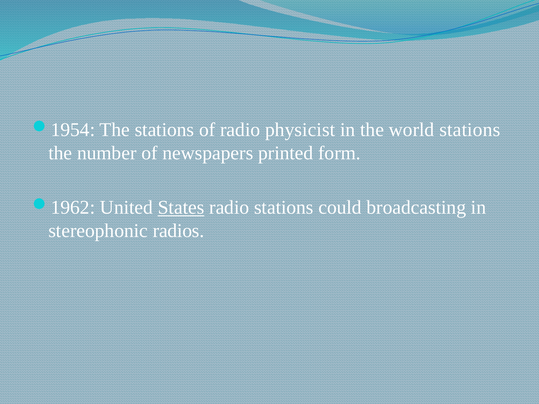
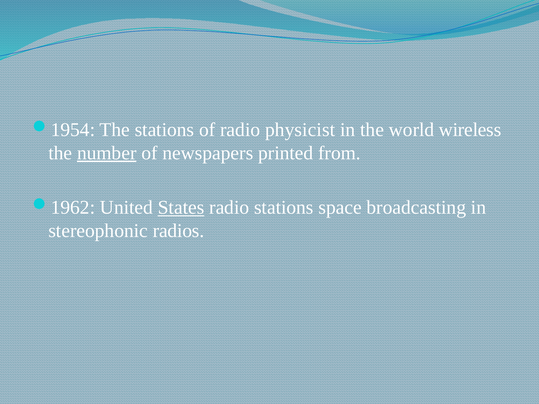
world stations: stations -> wireless
number underline: none -> present
form: form -> from
could: could -> space
